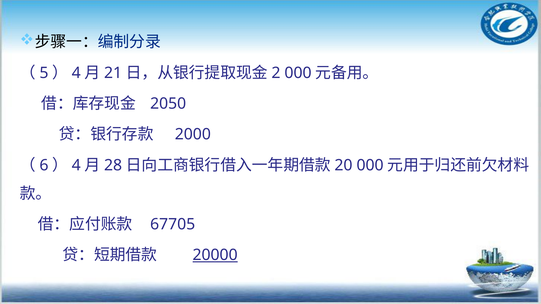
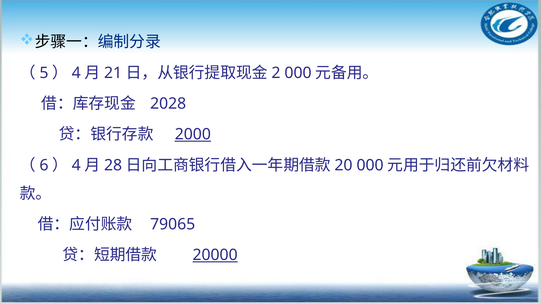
2050: 2050 -> 2028
2000 underline: none -> present
67705: 67705 -> 79065
